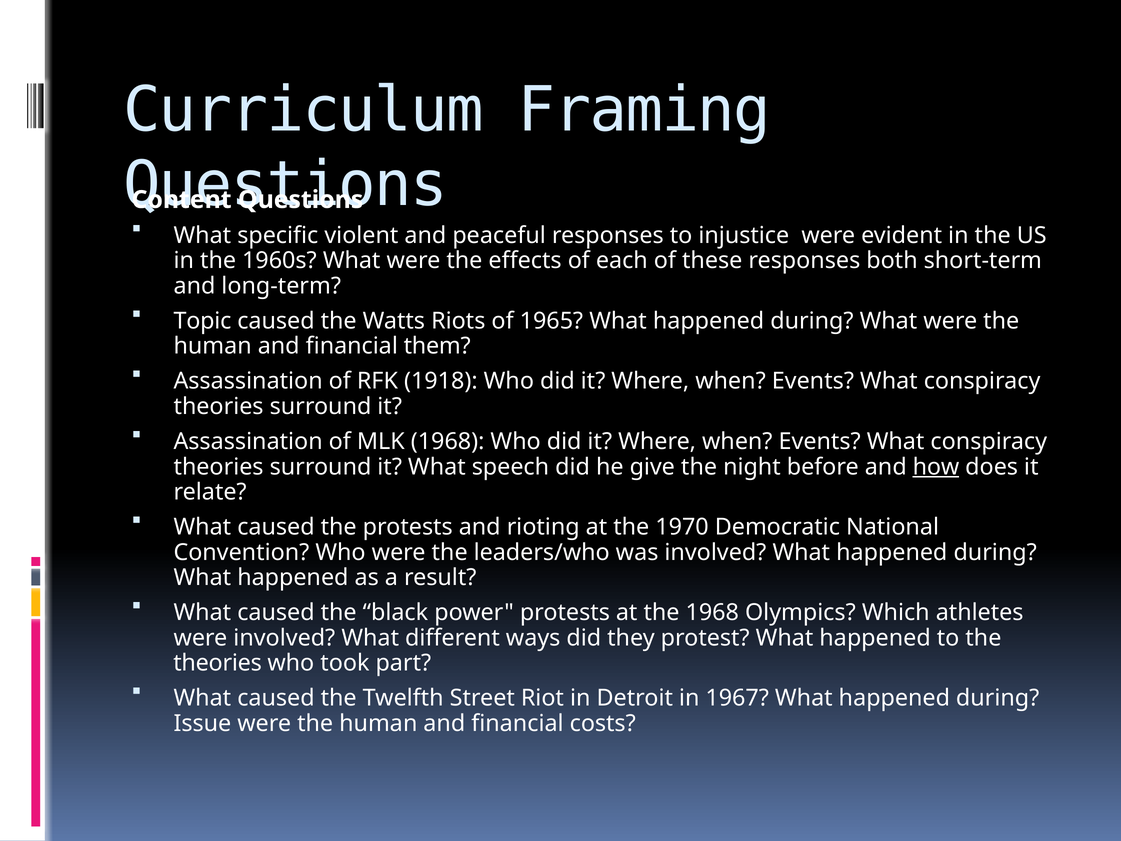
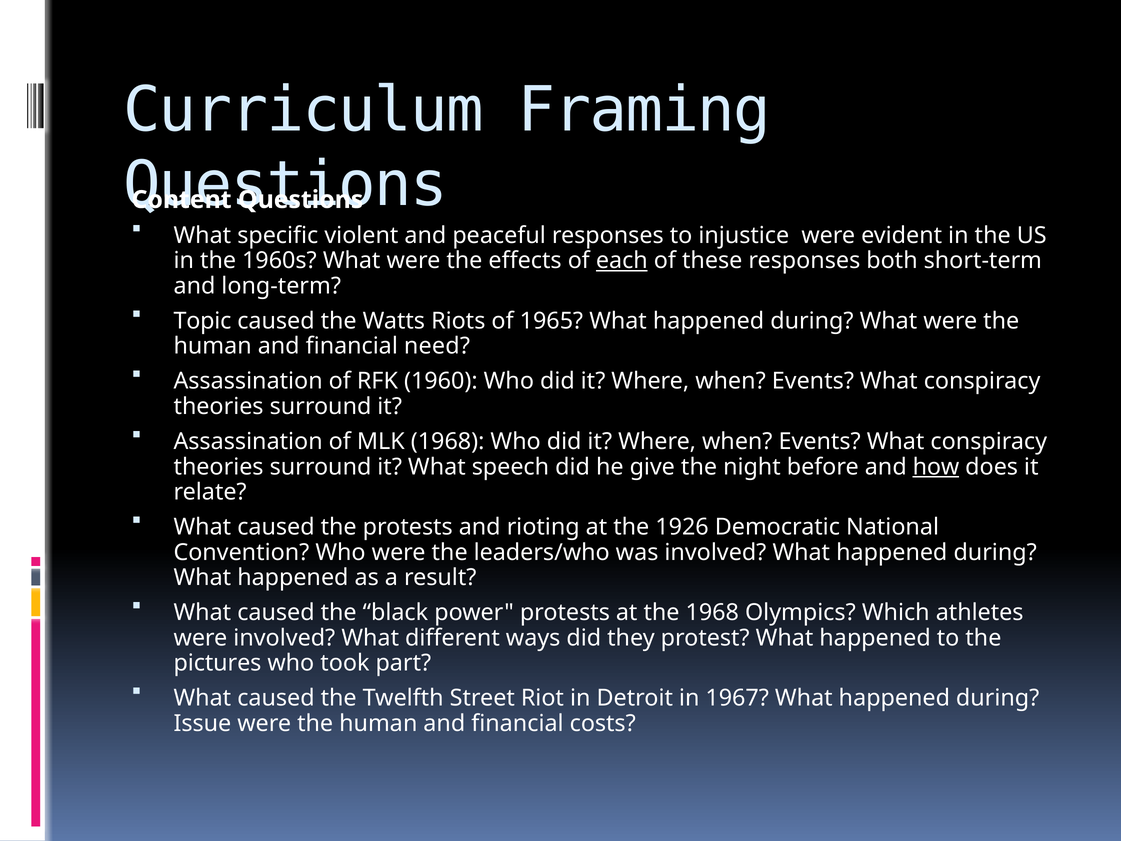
each underline: none -> present
them: them -> need
1918: 1918 -> 1960
1970: 1970 -> 1926
theories at (218, 663): theories -> pictures
